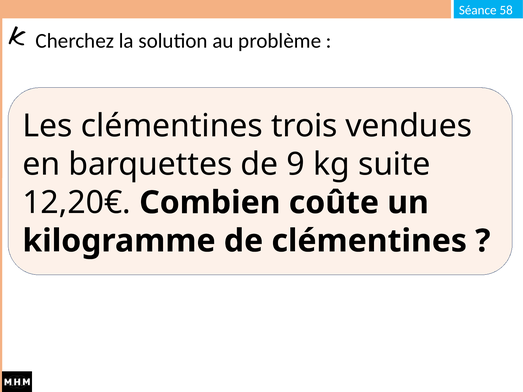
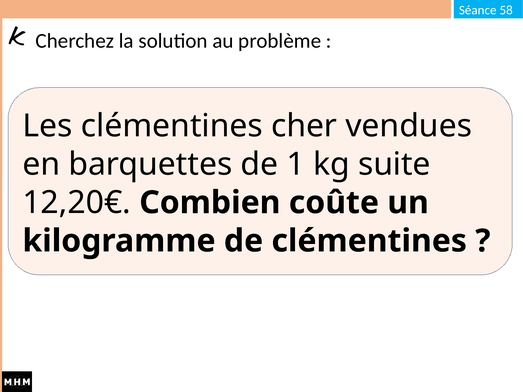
trois: trois -> cher
9: 9 -> 1
